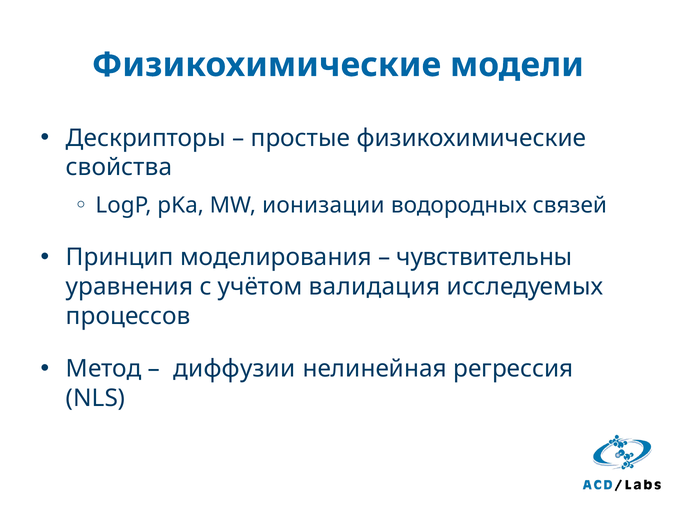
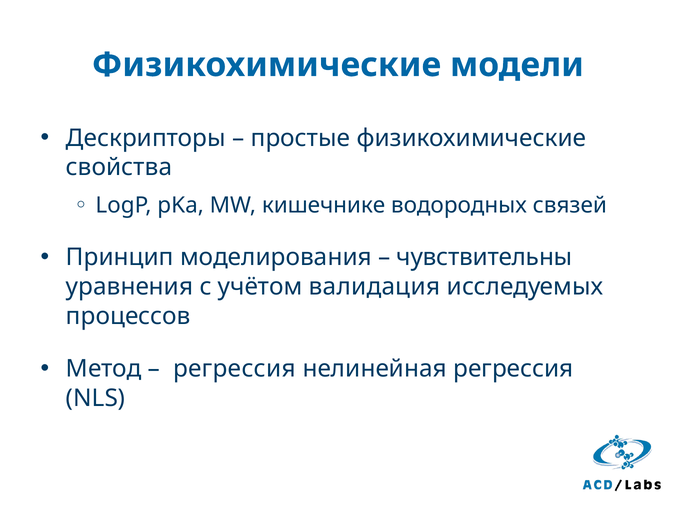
ионизации: ионизации -> кишечнике
диффузии at (234, 369): диффузии -> регрессия
